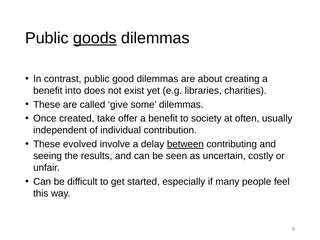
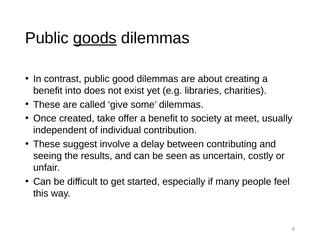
often: often -> meet
evolved: evolved -> suggest
between underline: present -> none
